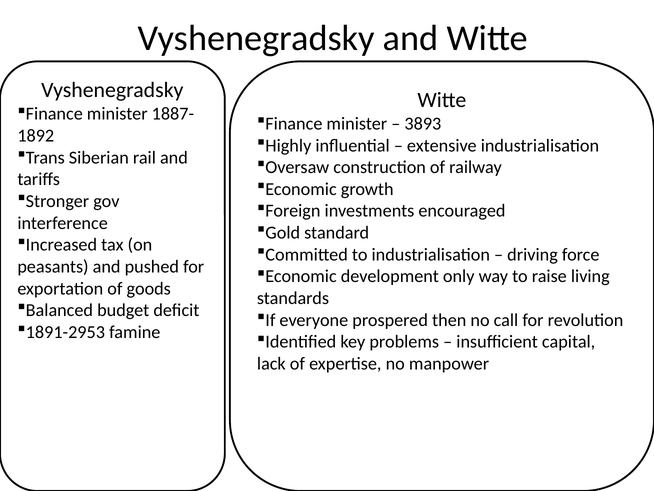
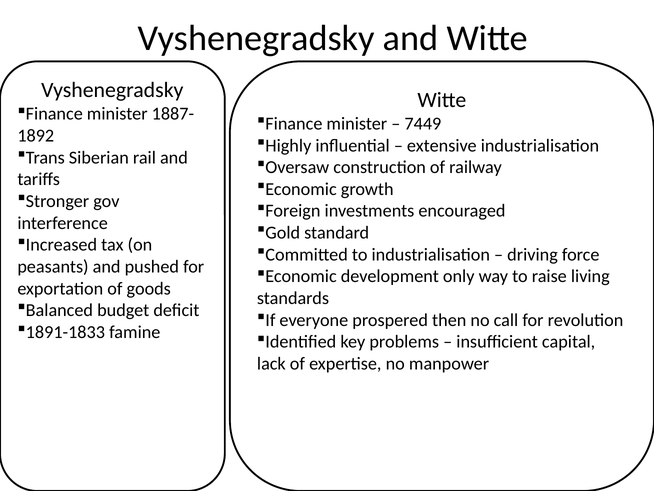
3893: 3893 -> 7449
1891-2953: 1891-2953 -> 1891-1833
